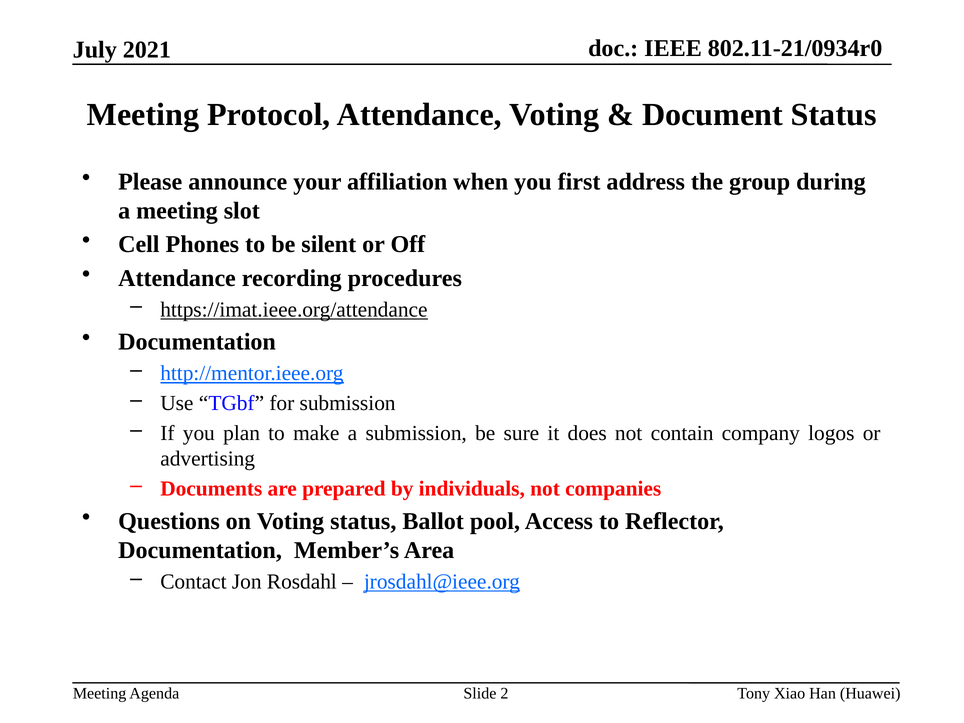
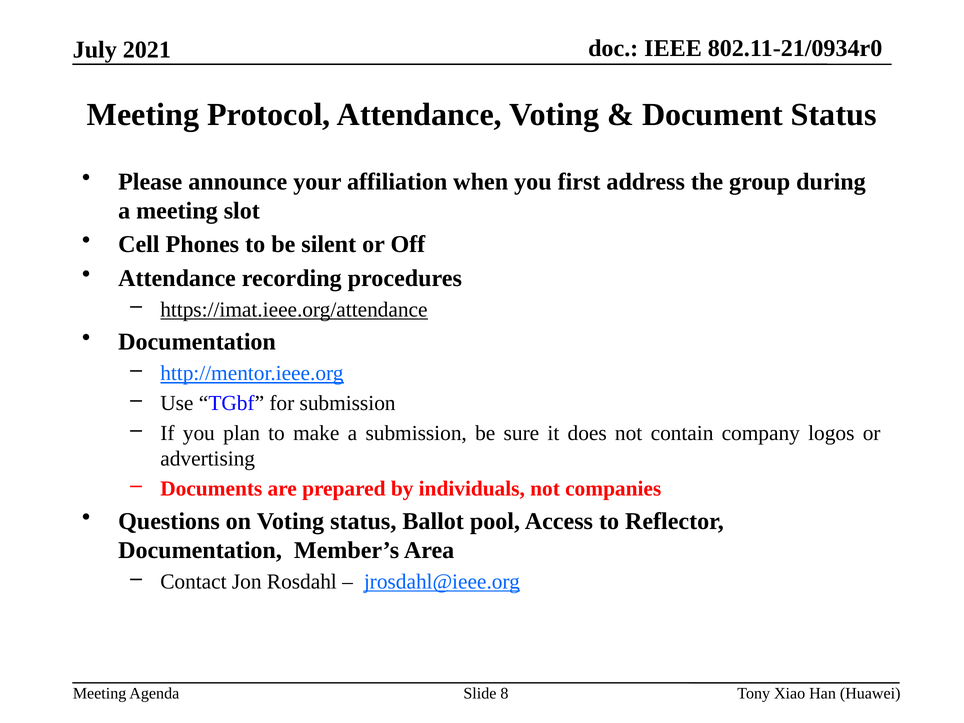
2: 2 -> 8
